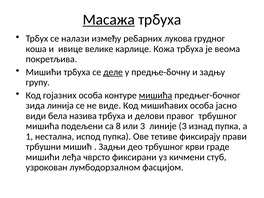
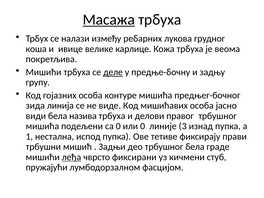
мишића at (156, 95) underline: present -> none
са 8: 8 -> 0
или 3: 3 -> 0
трбушног крви: крви -> бела
леђа underline: none -> present
узрокован: узрокован -> пружајући
